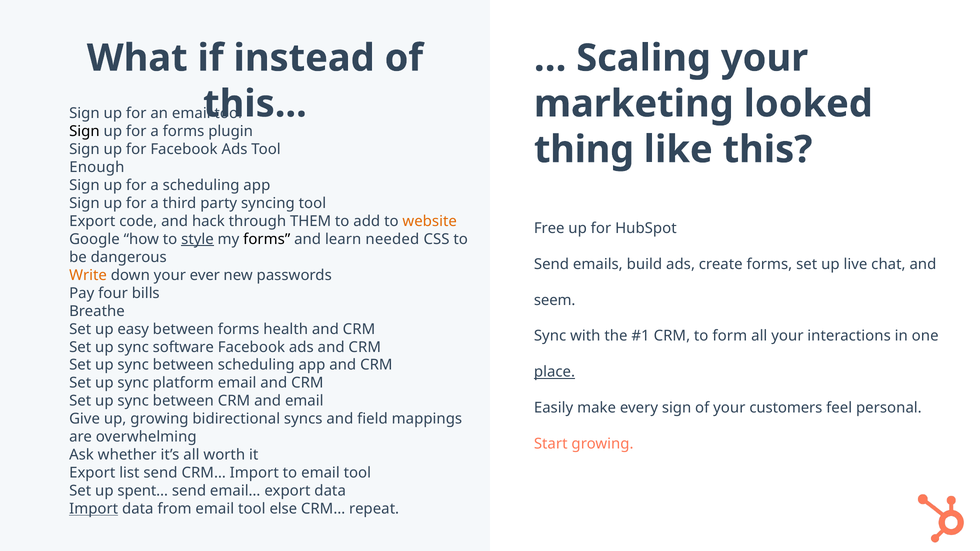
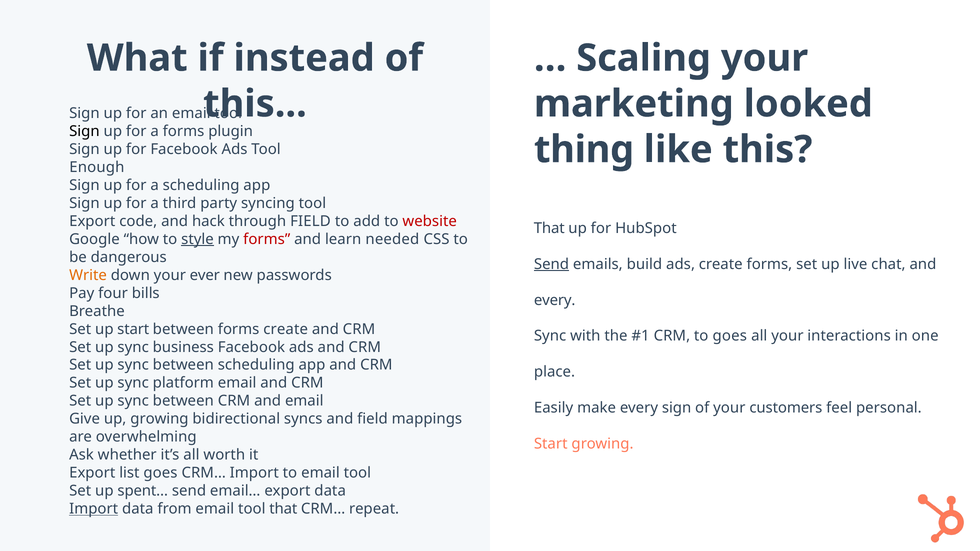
through THEM: THEM -> FIELD
website colour: orange -> red
Free at (549, 228): Free -> That
forms at (267, 239) colour: black -> red
Send at (552, 264) underline: none -> present
seem at (555, 300): seem -> every
up easy: easy -> start
forms health: health -> create
to form: form -> goes
software: software -> business
place underline: present -> none
list send: send -> goes
tool else: else -> that
